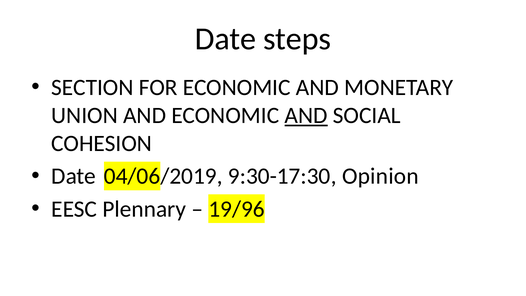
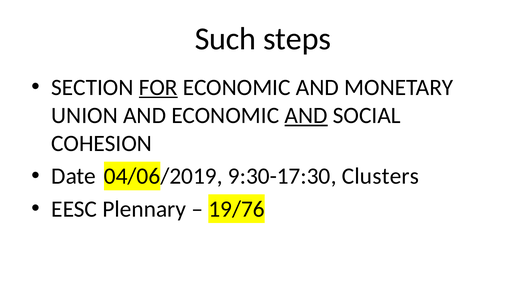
Date at (225, 39): Date -> Such
FOR underline: none -> present
Opinion: Opinion -> Clusters
19/96: 19/96 -> 19/76
